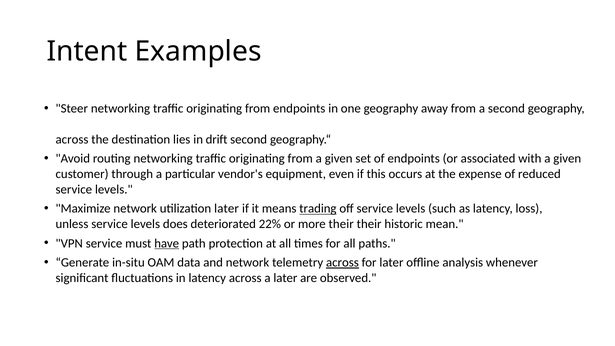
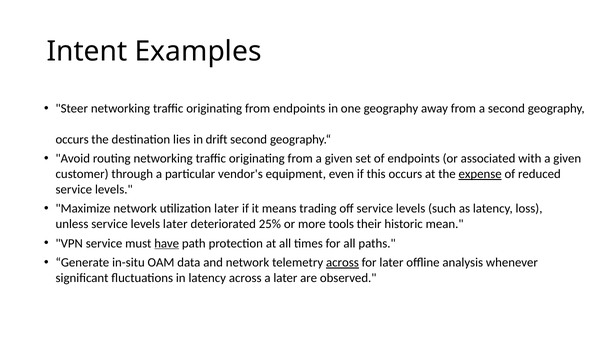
across at (72, 139): across -> occurs
expense underline: none -> present
trading underline: present -> none
levels does: does -> later
22%: 22% -> 25%
more their: their -> tools
